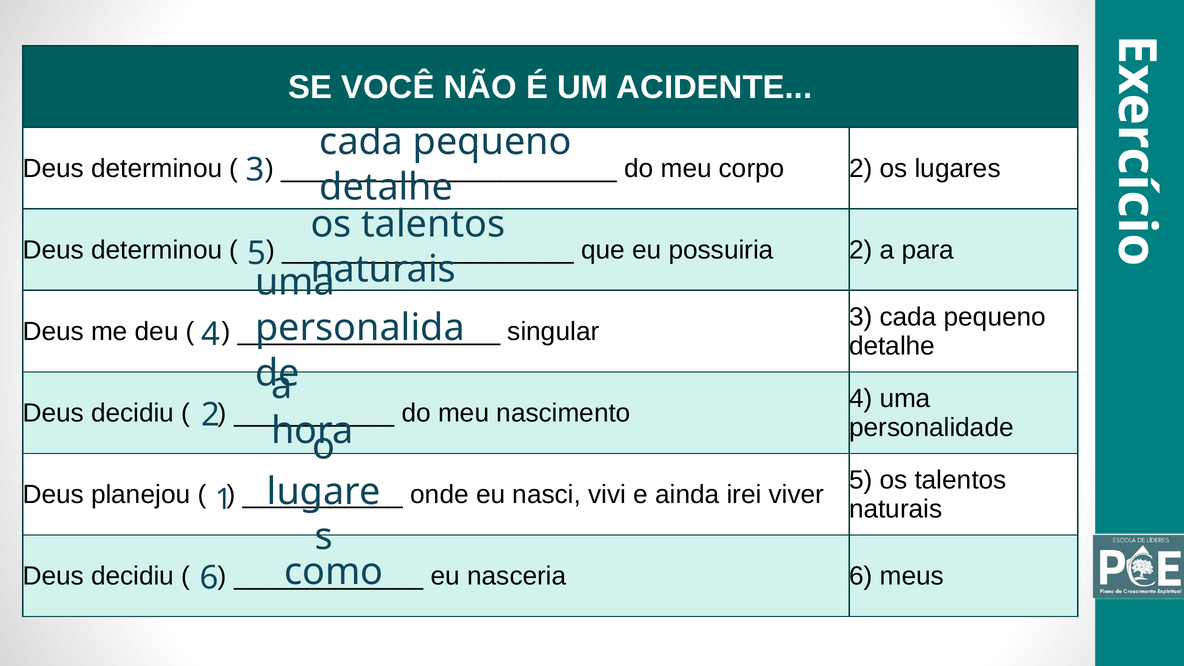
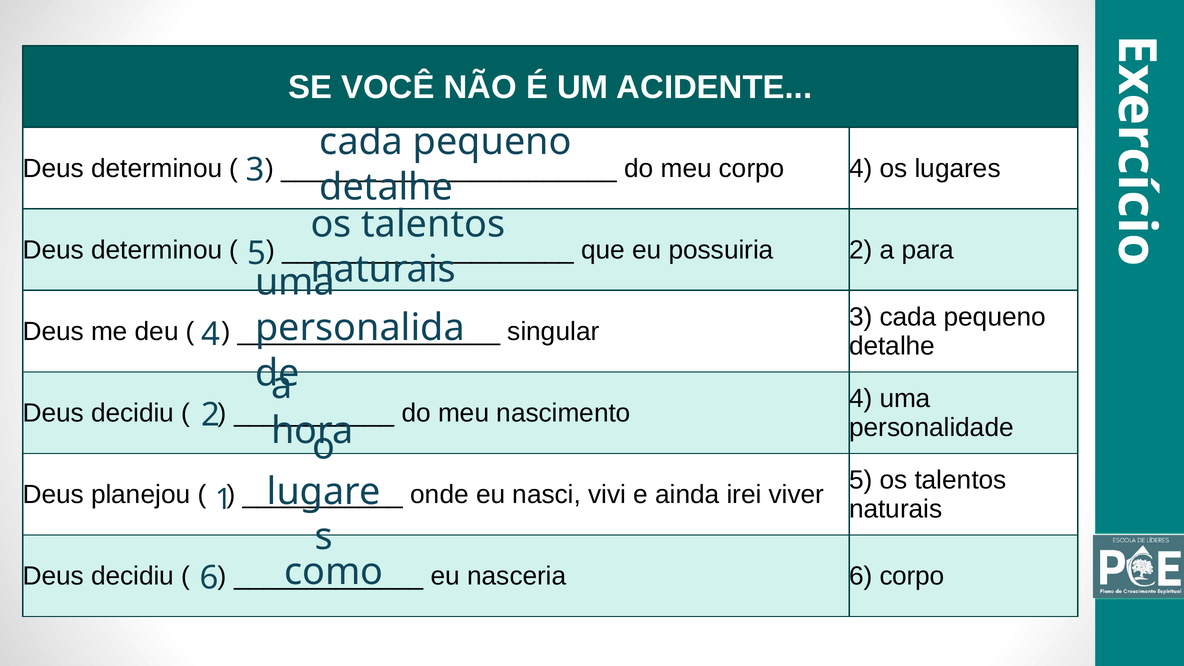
corpo 2: 2 -> 4
6 meus: meus -> corpo
